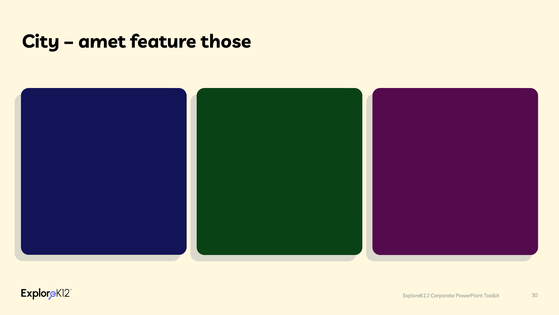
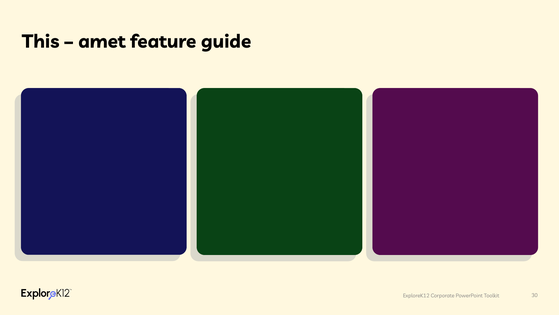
City: City -> This
those: those -> guide
